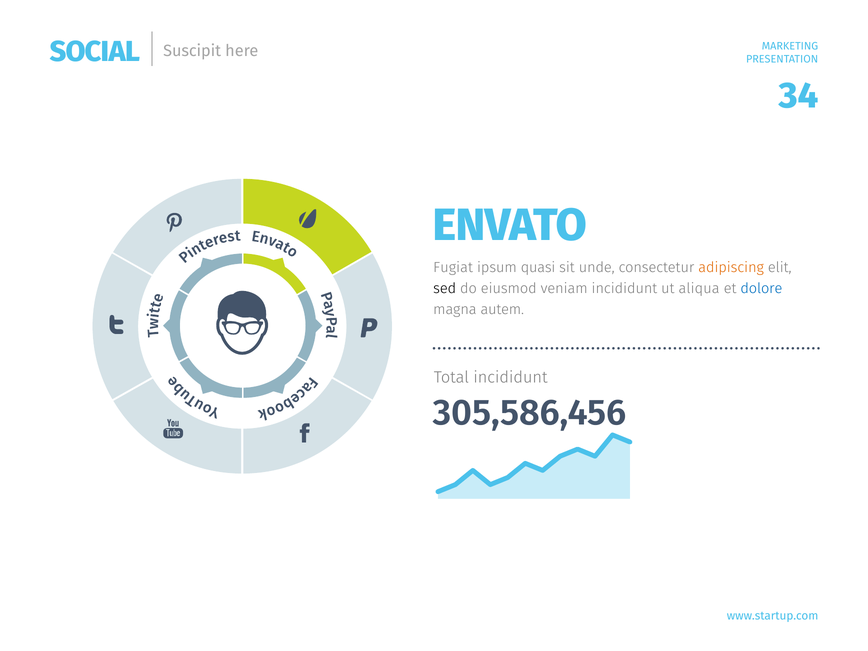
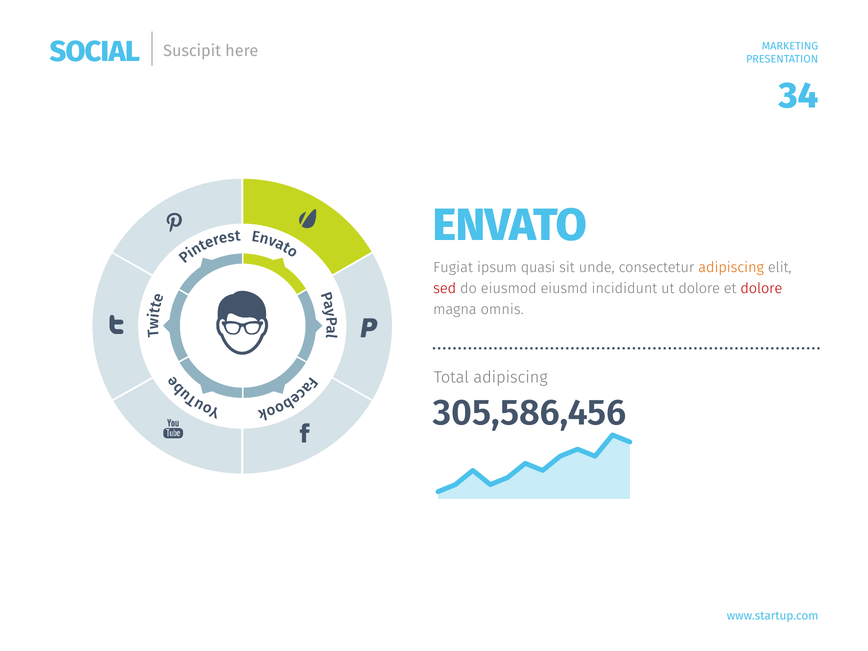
sed colour: black -> red
veniam: veniam -> eiusmd
ut aliqua: aliqua -> dolore
dolore at (761, 288) colour: blue -> red
autem: autem -> omnis
Total incididunt: incididunt -> adipiscing
